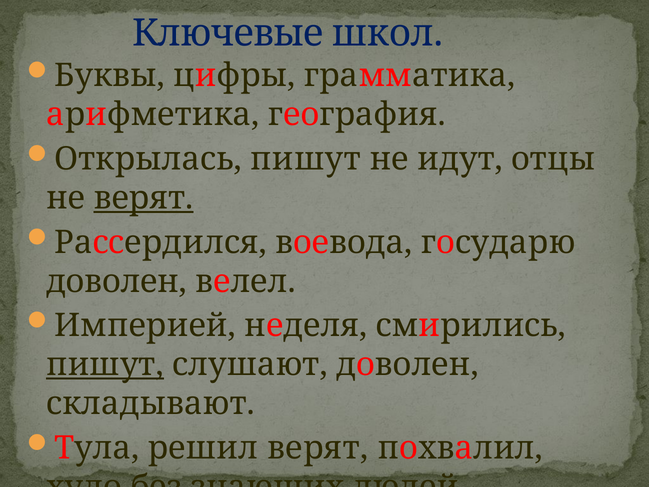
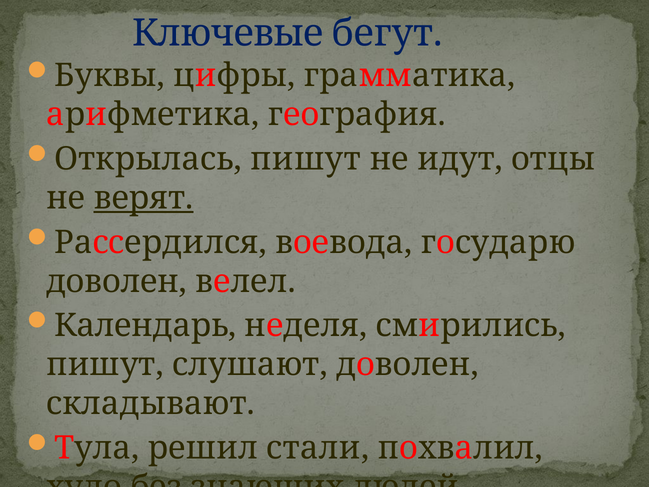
школ: школ -> бегут
Империей: Империей -> Календарь
пишут at (105, 364) underline: present -> none
решил верят: верят -> стали
